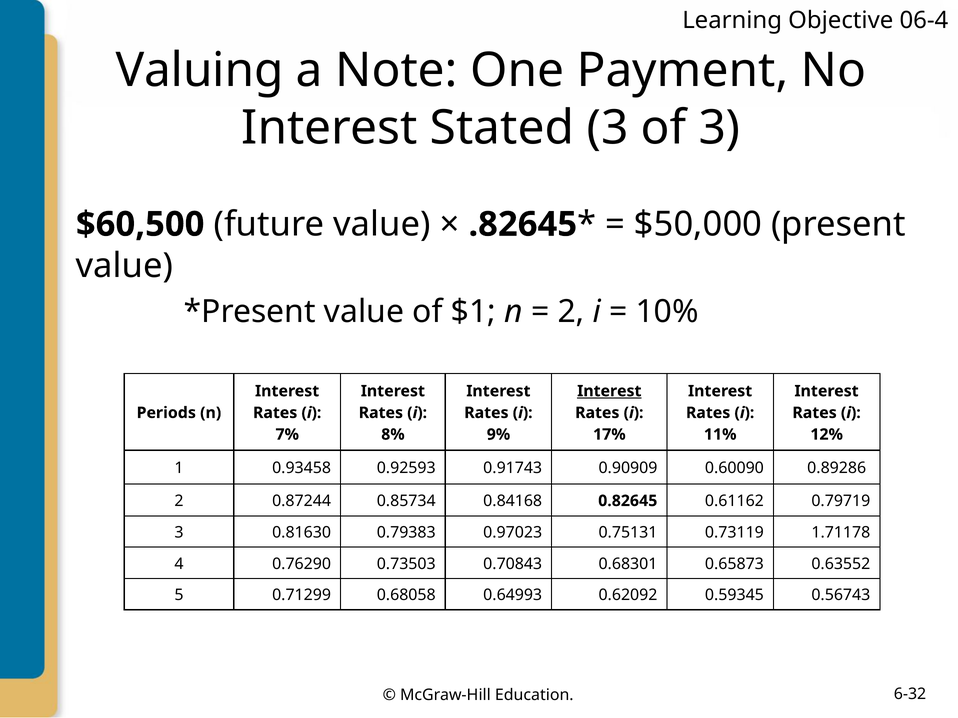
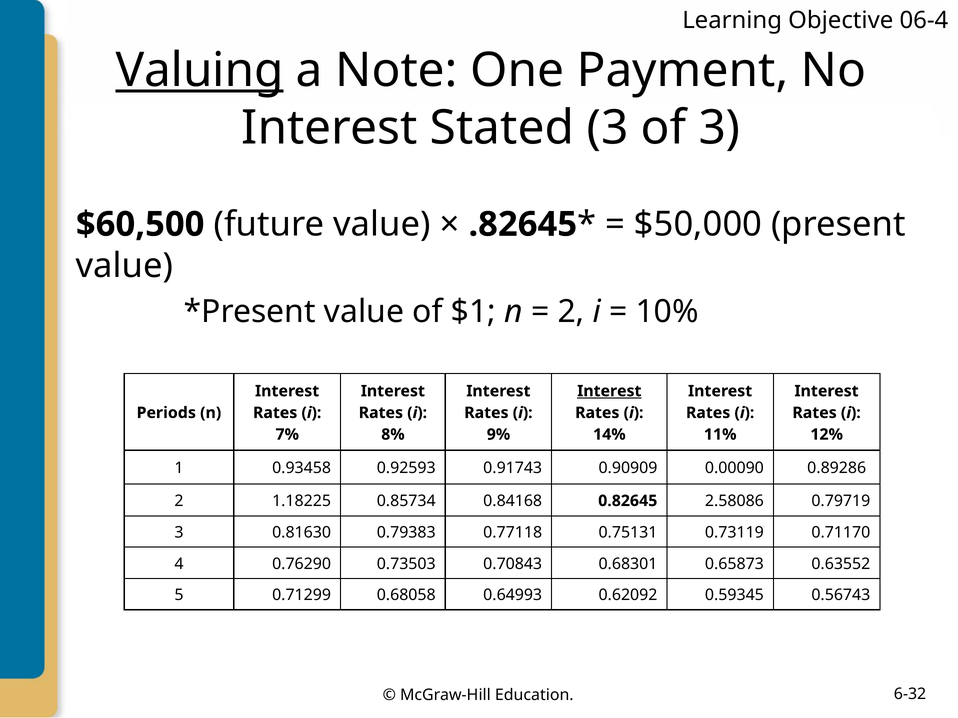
Valuing underline: none -> present
17%: 17% -> 14%
0.60090: 0.60090 -> 0.00090
0.87244: 0.87244 -> 1.18225
0.61162: 0.61162 -> 2.58086
0.97023: 0.97023 -> 0.77118
1.71178: 1.71178 -> 0.71170
